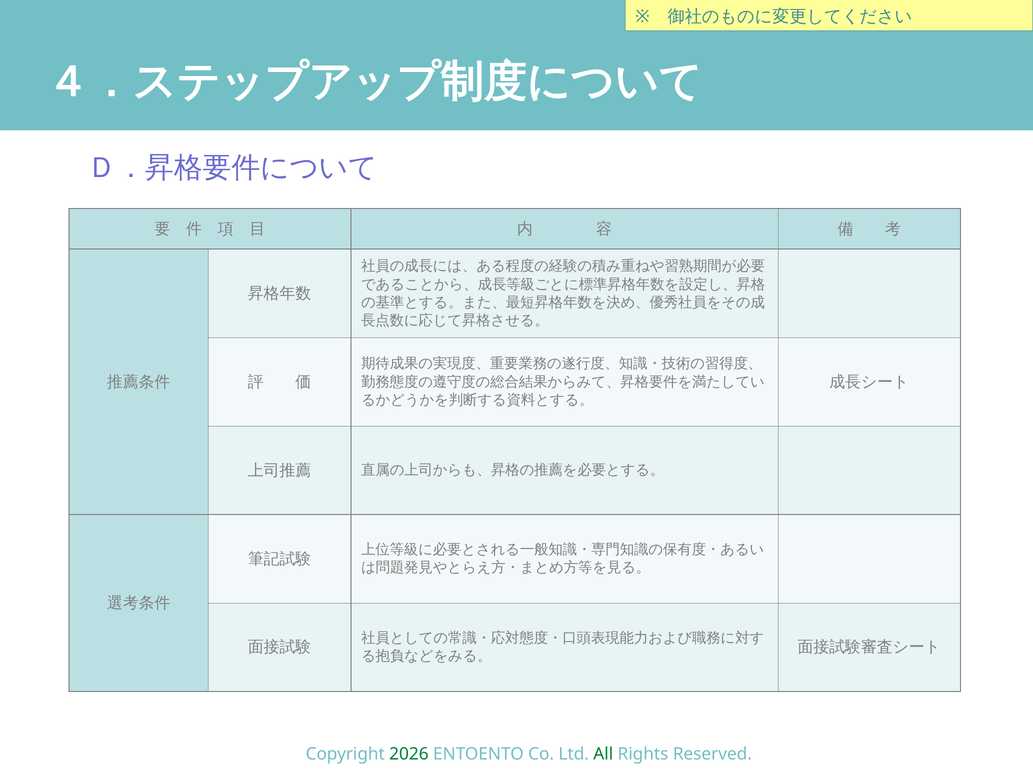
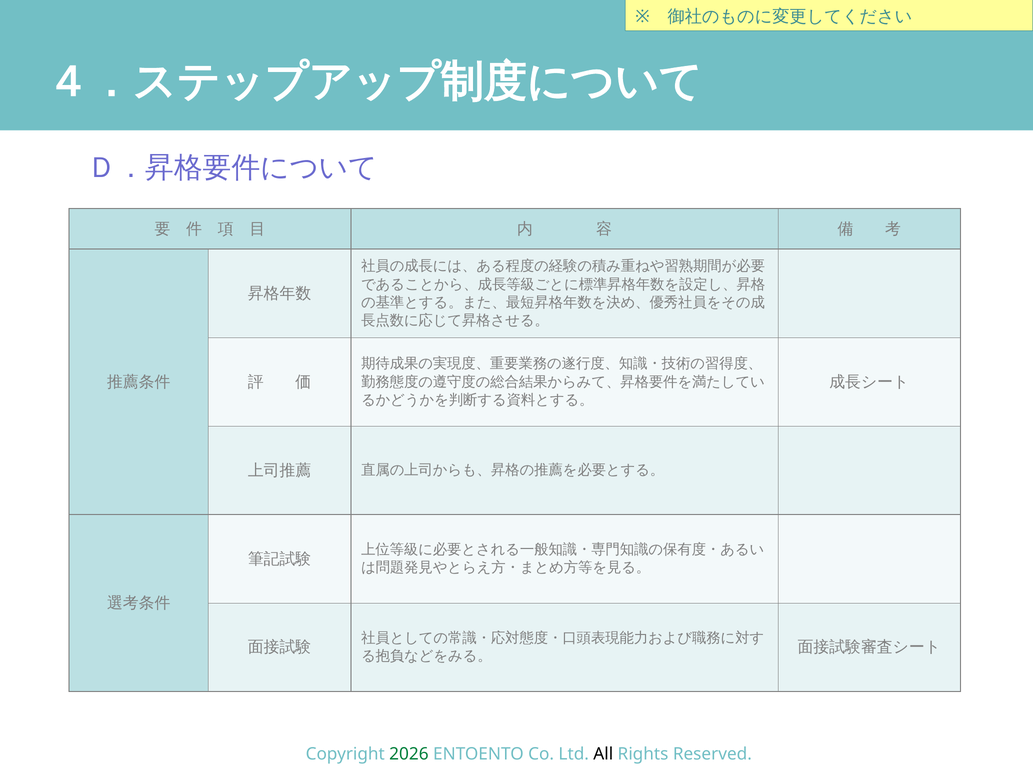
All colour: green -> black
